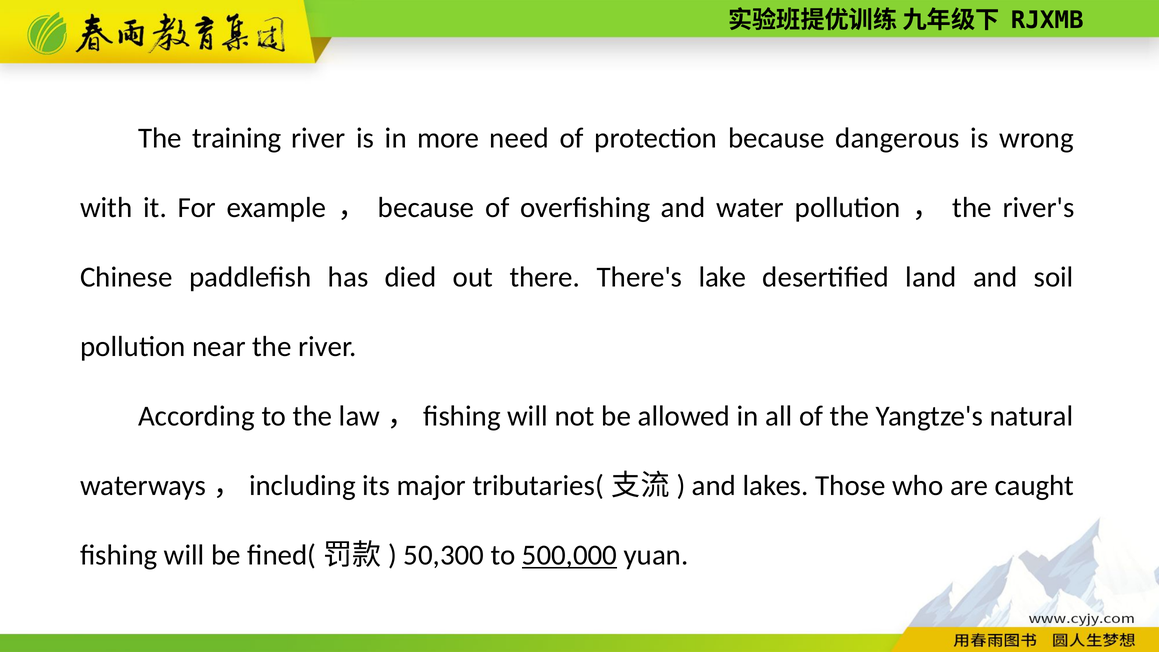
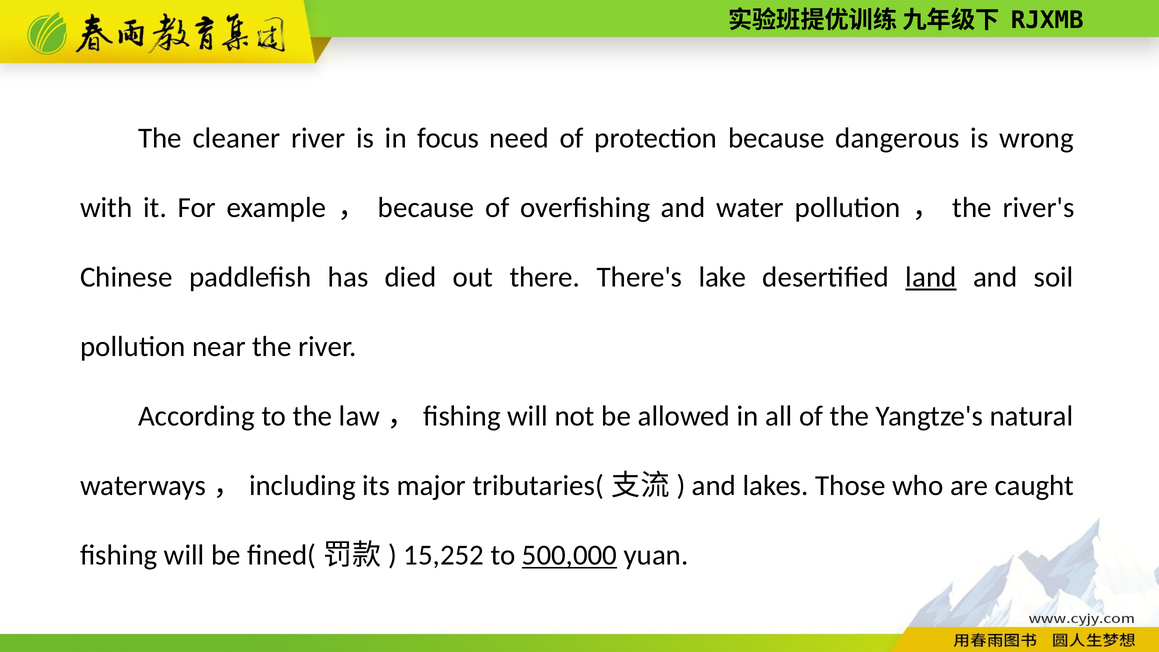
training: training -> cleaner
more: more -> focus
land underline: none -> present
50,300: 50,300 -> 15,252
